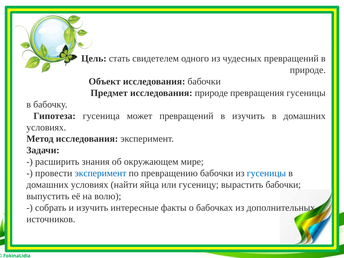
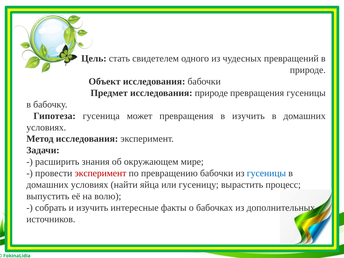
может превращений: превращений -> превращения
эксперимент at (101, 173) colour: blue -> red
вырастить бабочки: бабочки -> процесс
